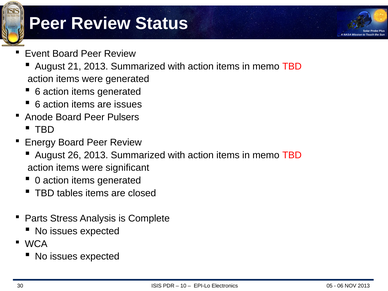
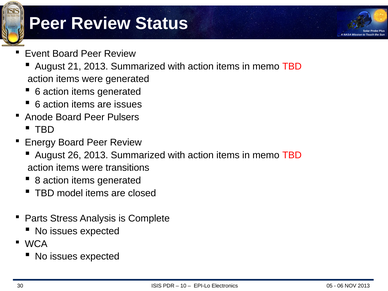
significant: significant -> transitions
0: 0 -> 8
tables: tables -> model
